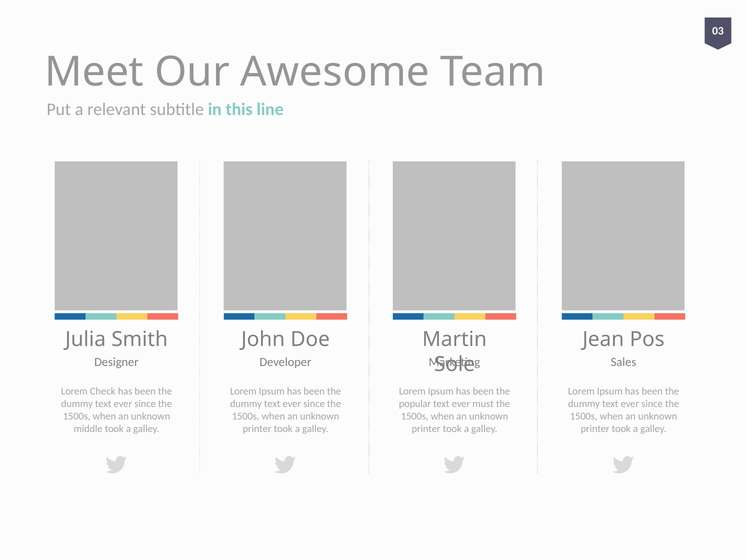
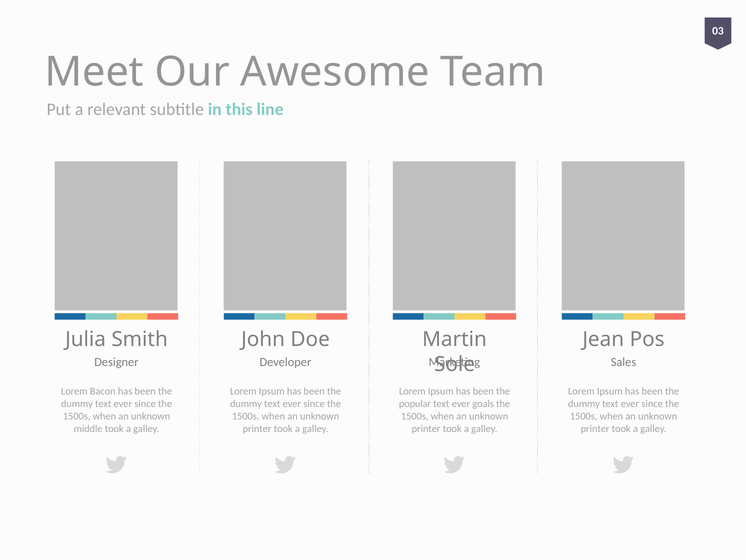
Check: Check -> Bacon
must: must -> goals
